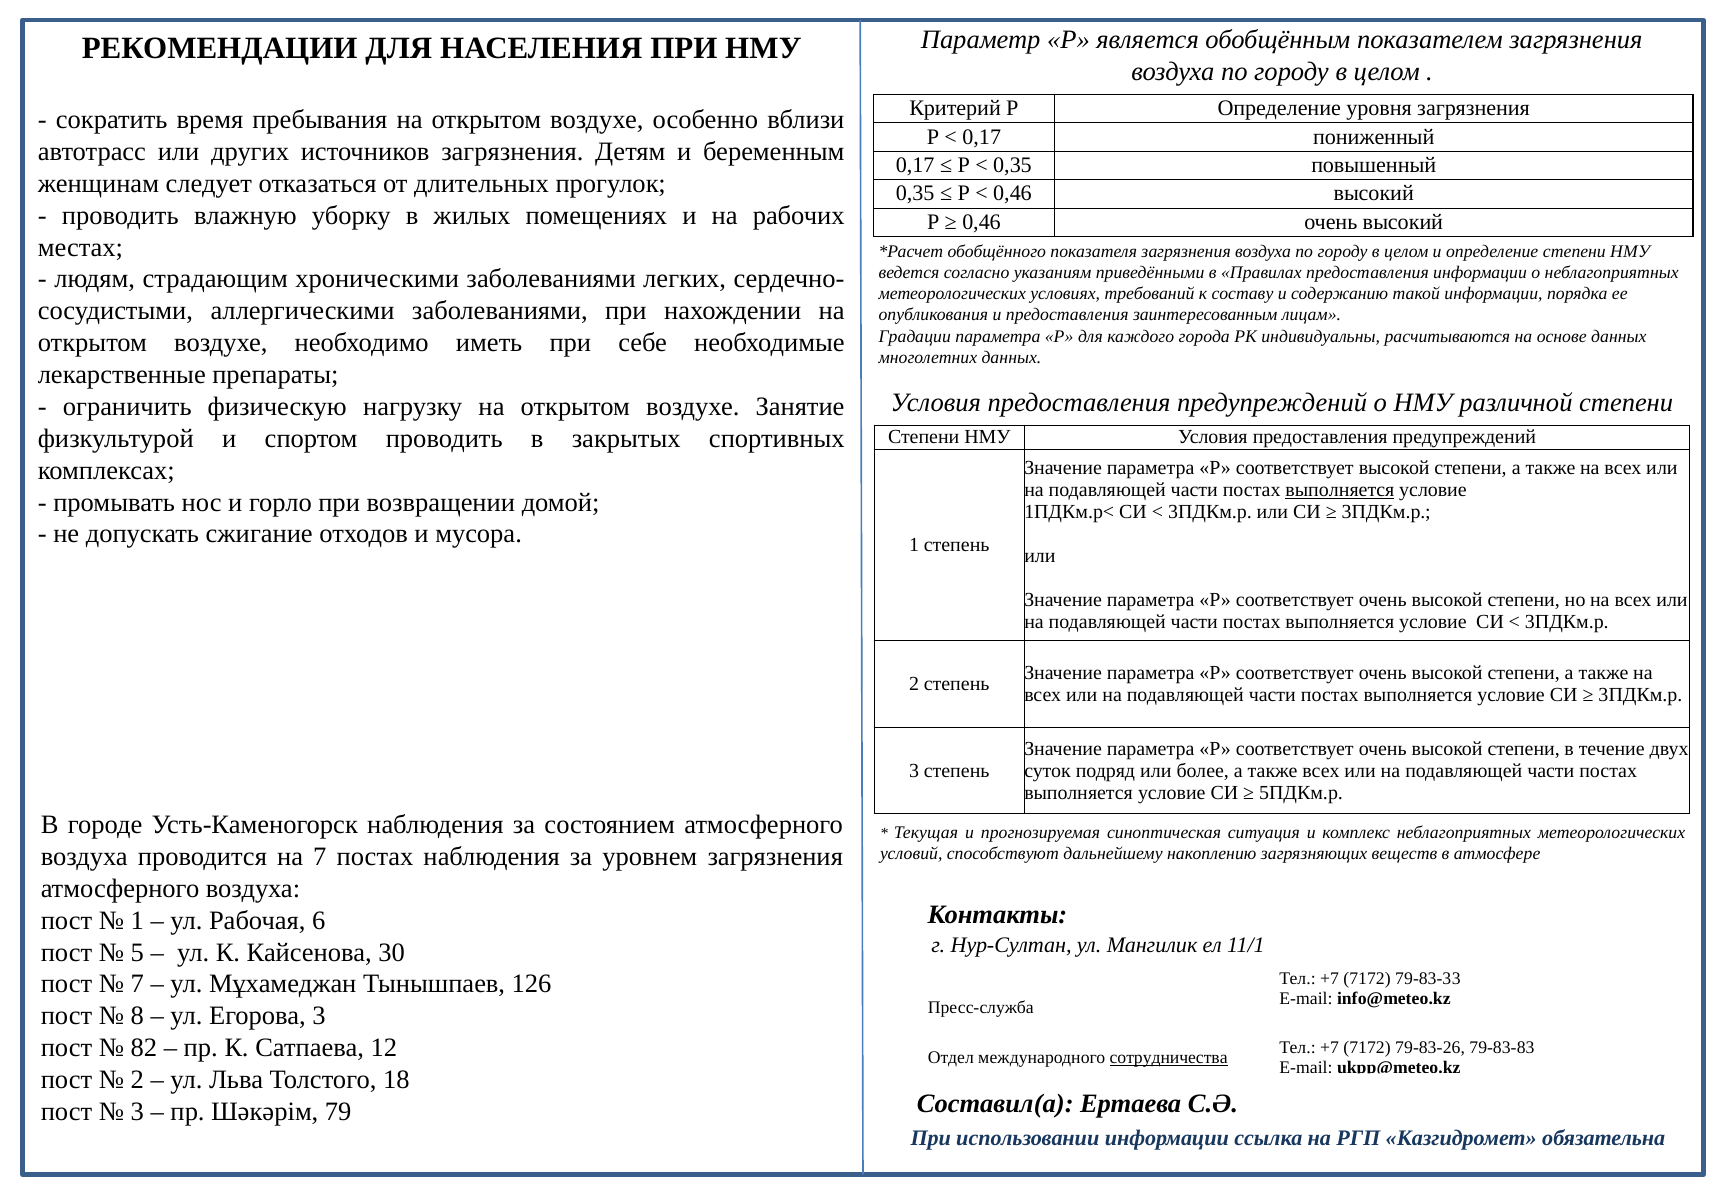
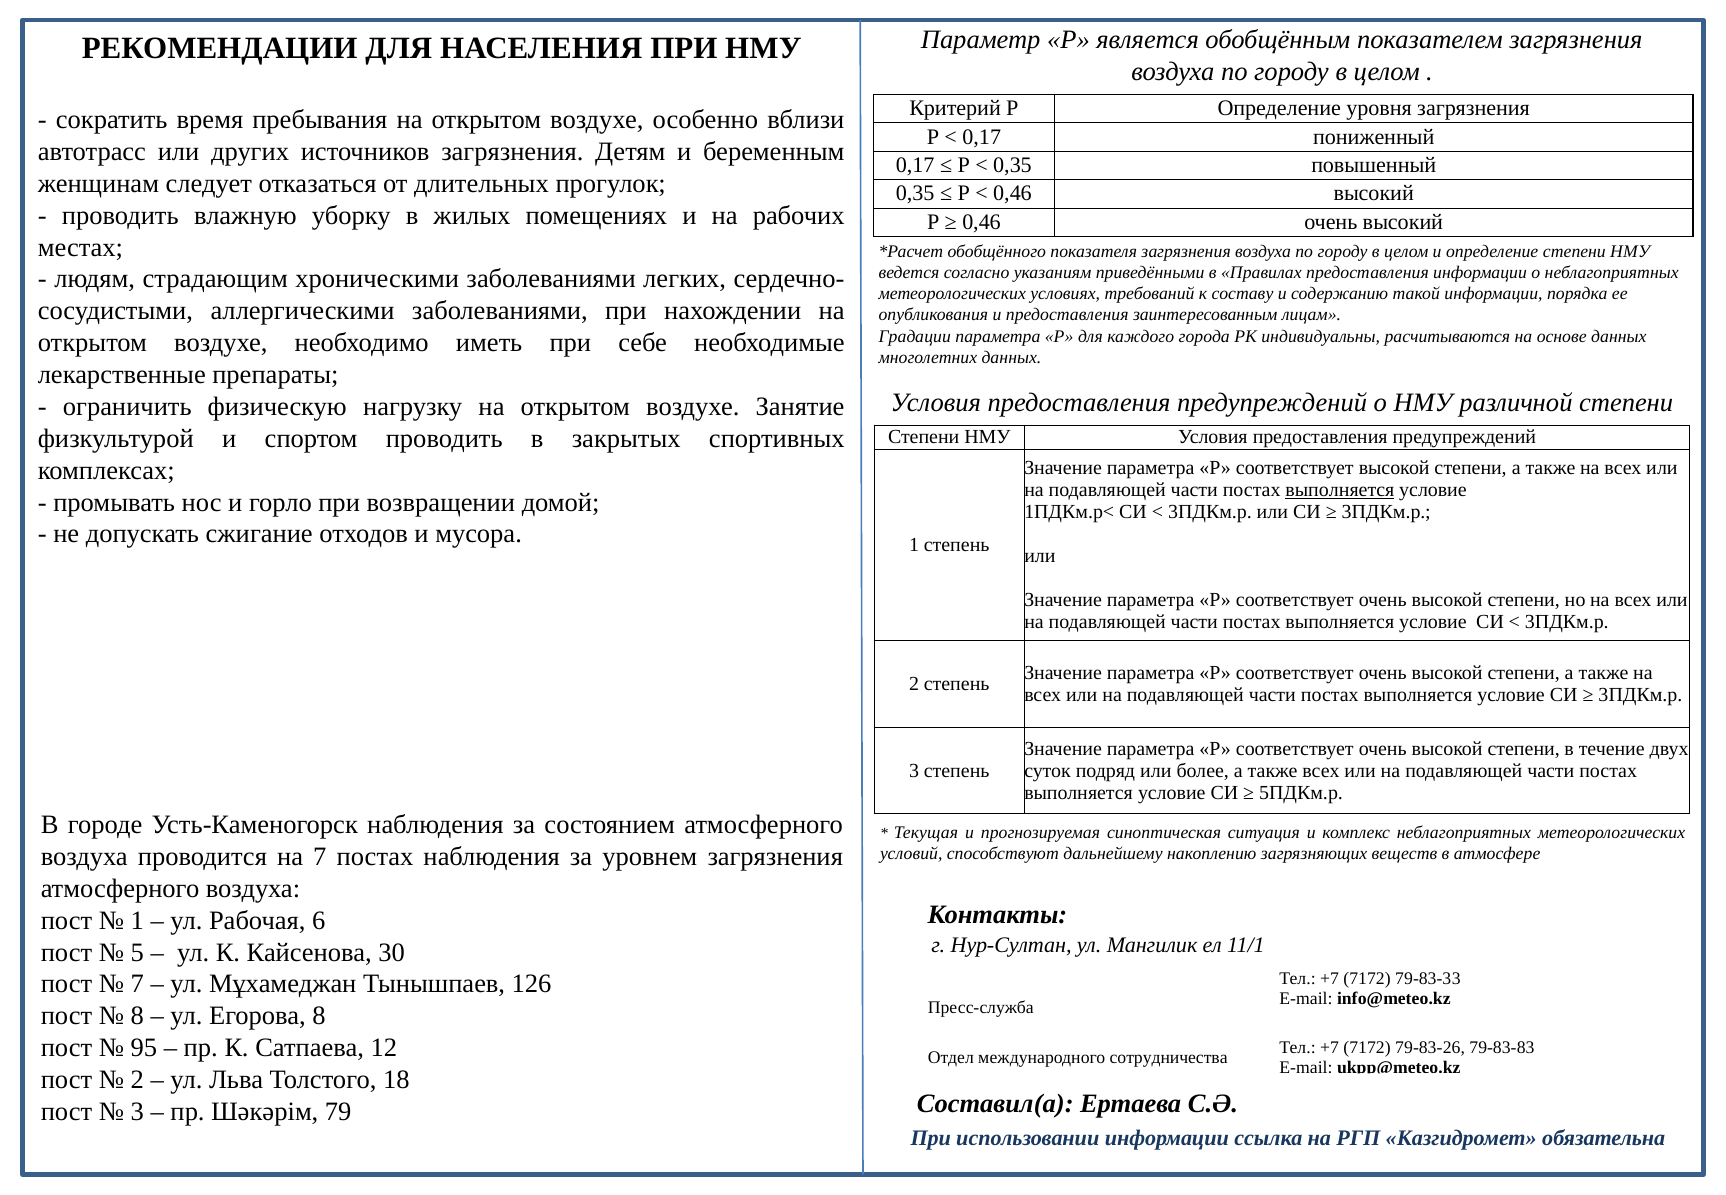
Егорова 3: 3 -> 8
82: 82 -> 95
сотрудничества underline: present -> none
